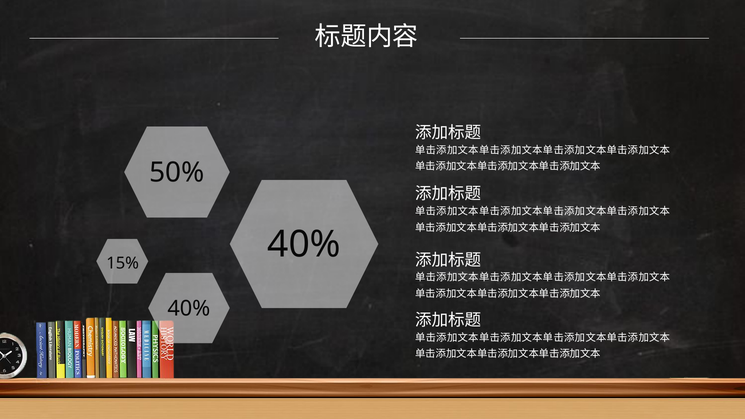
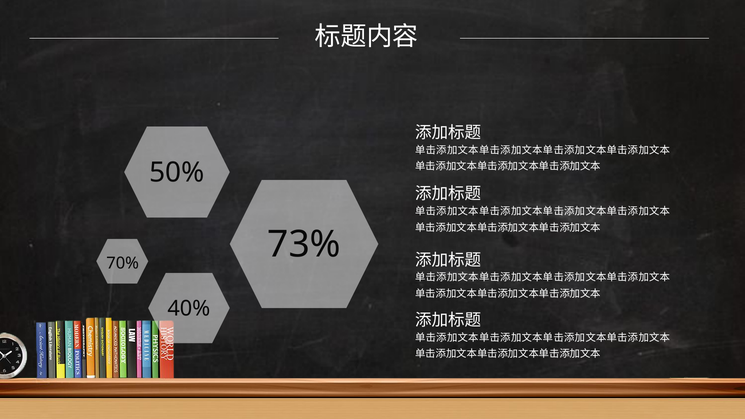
40% at (304, 244): 40% -> 73%
15%: 15% -> 70%
